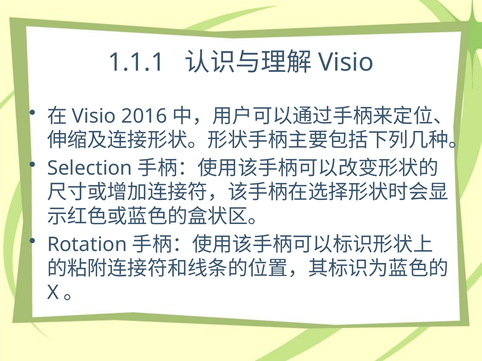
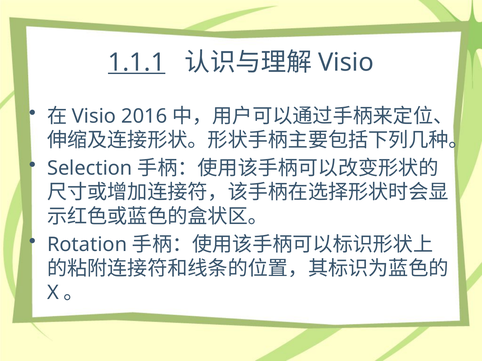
1.1.1 underline: none -> present
